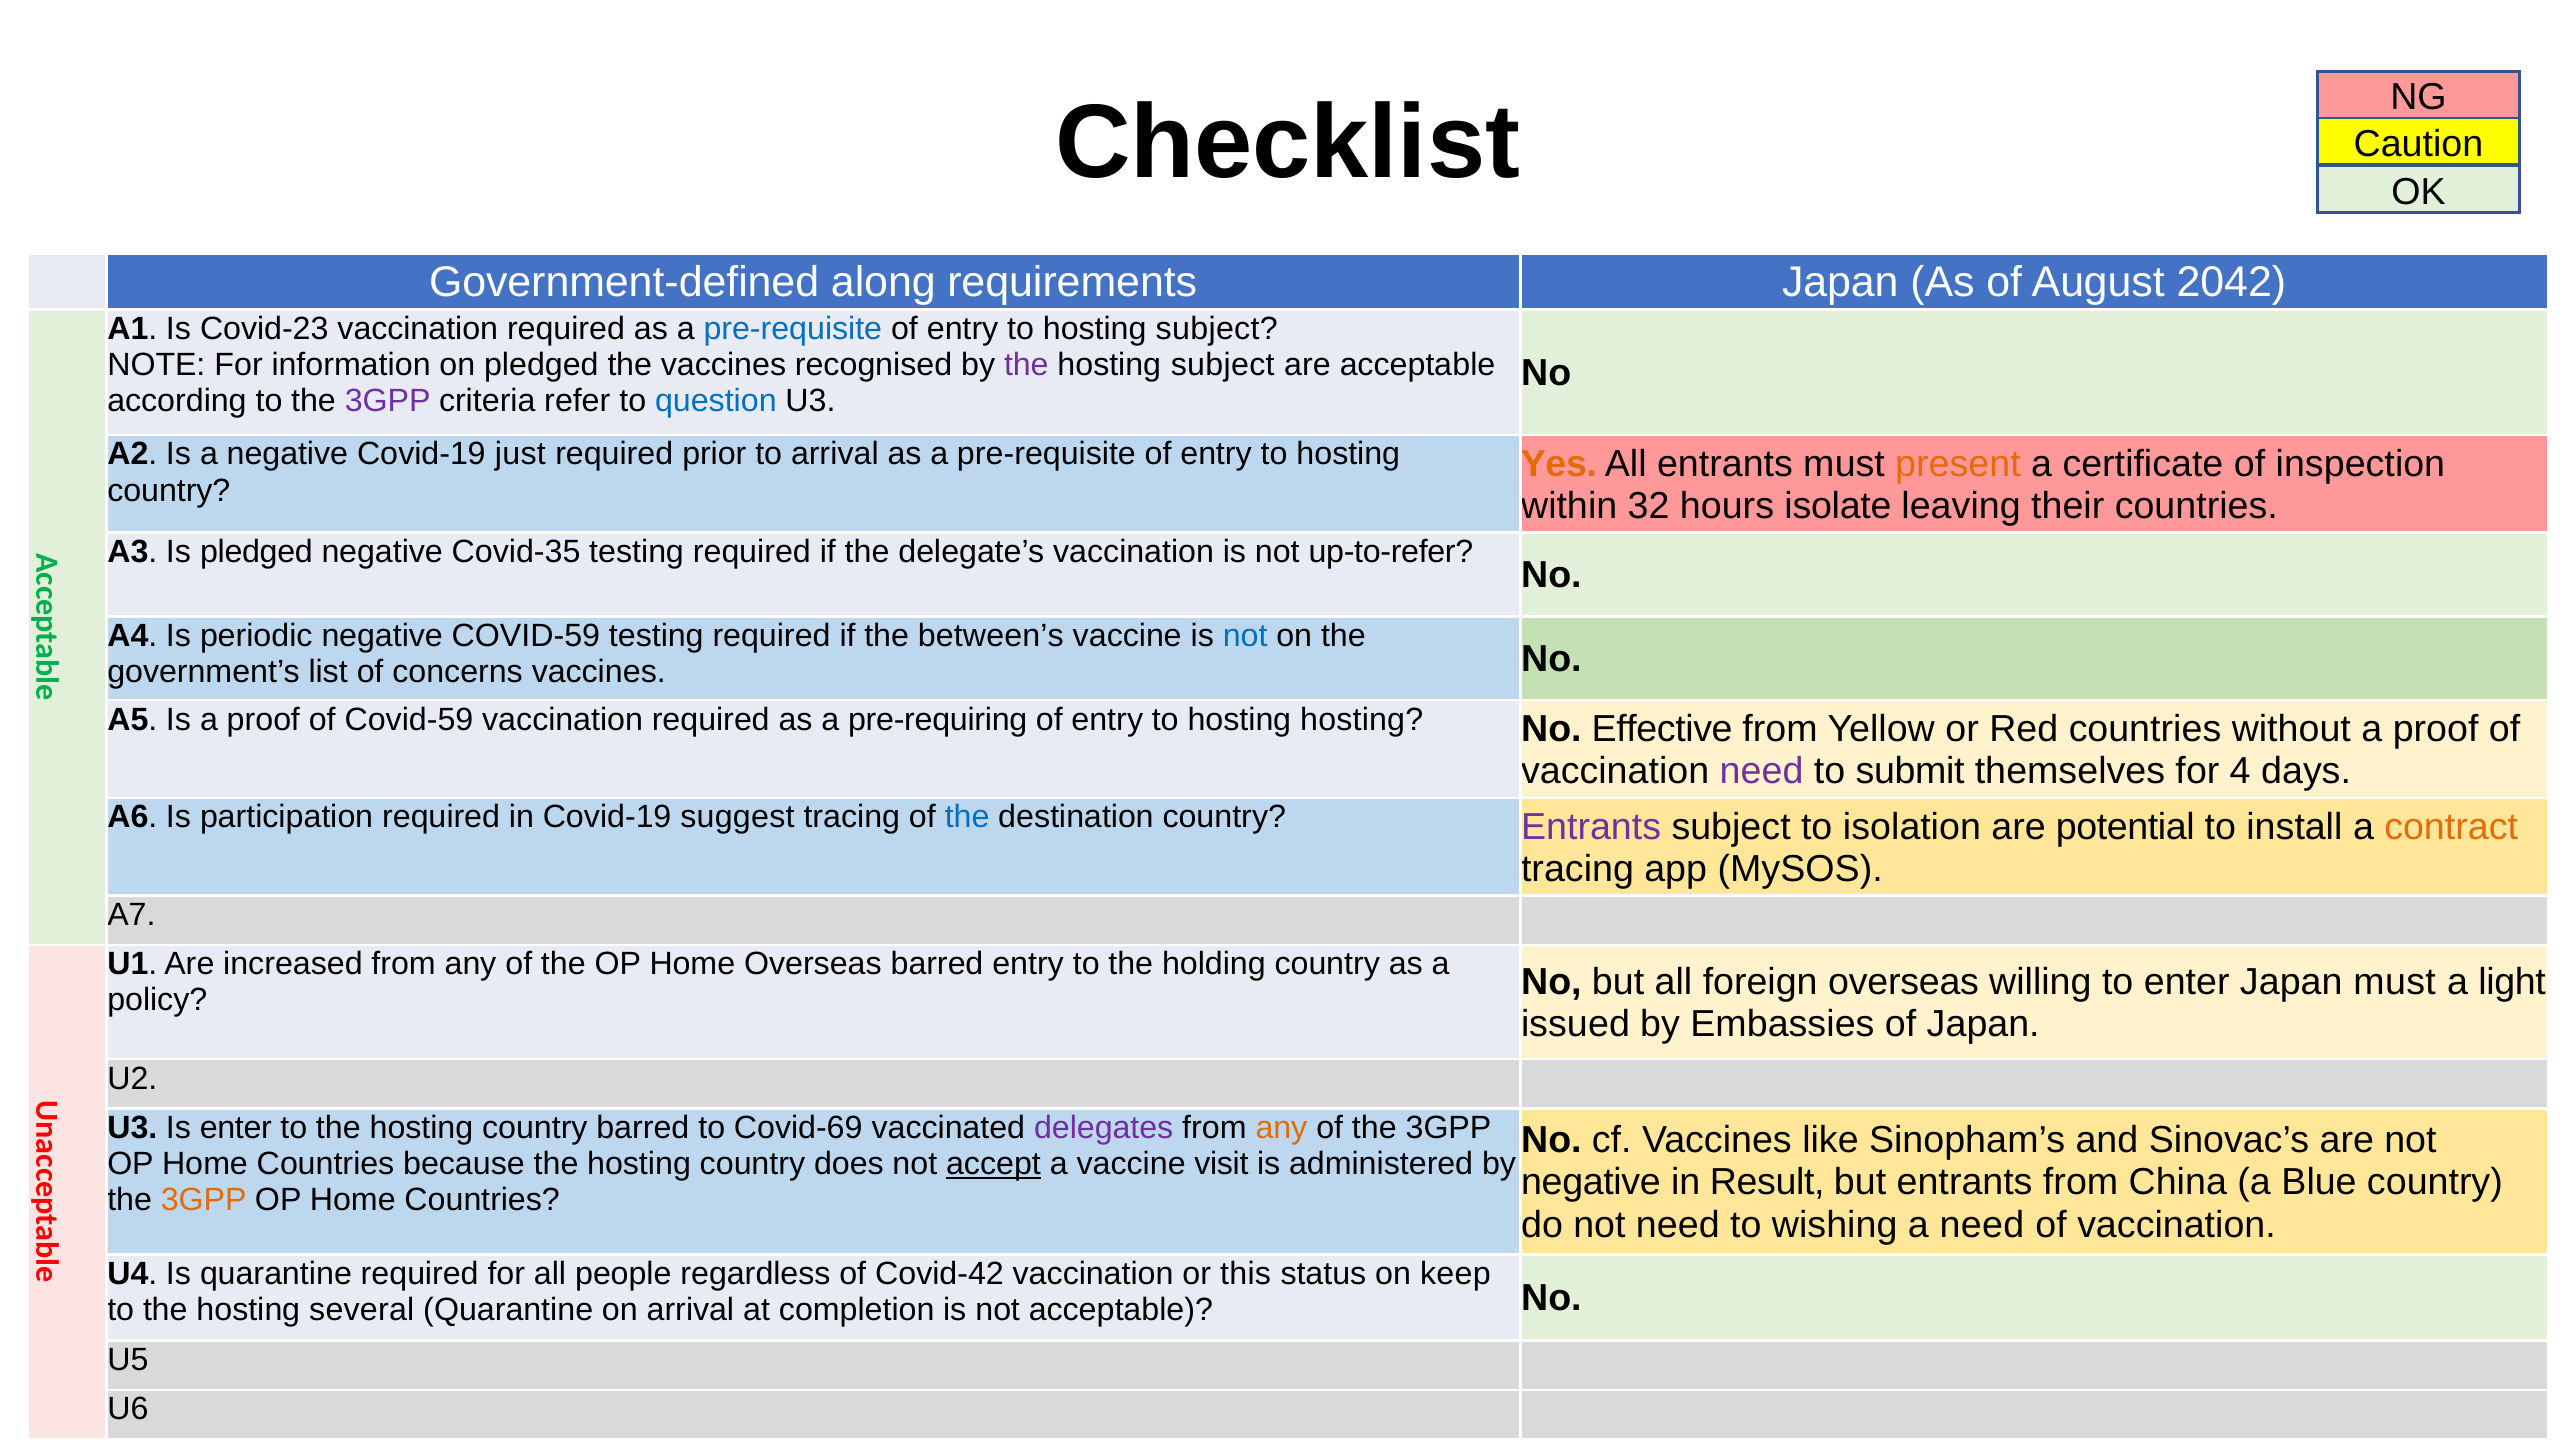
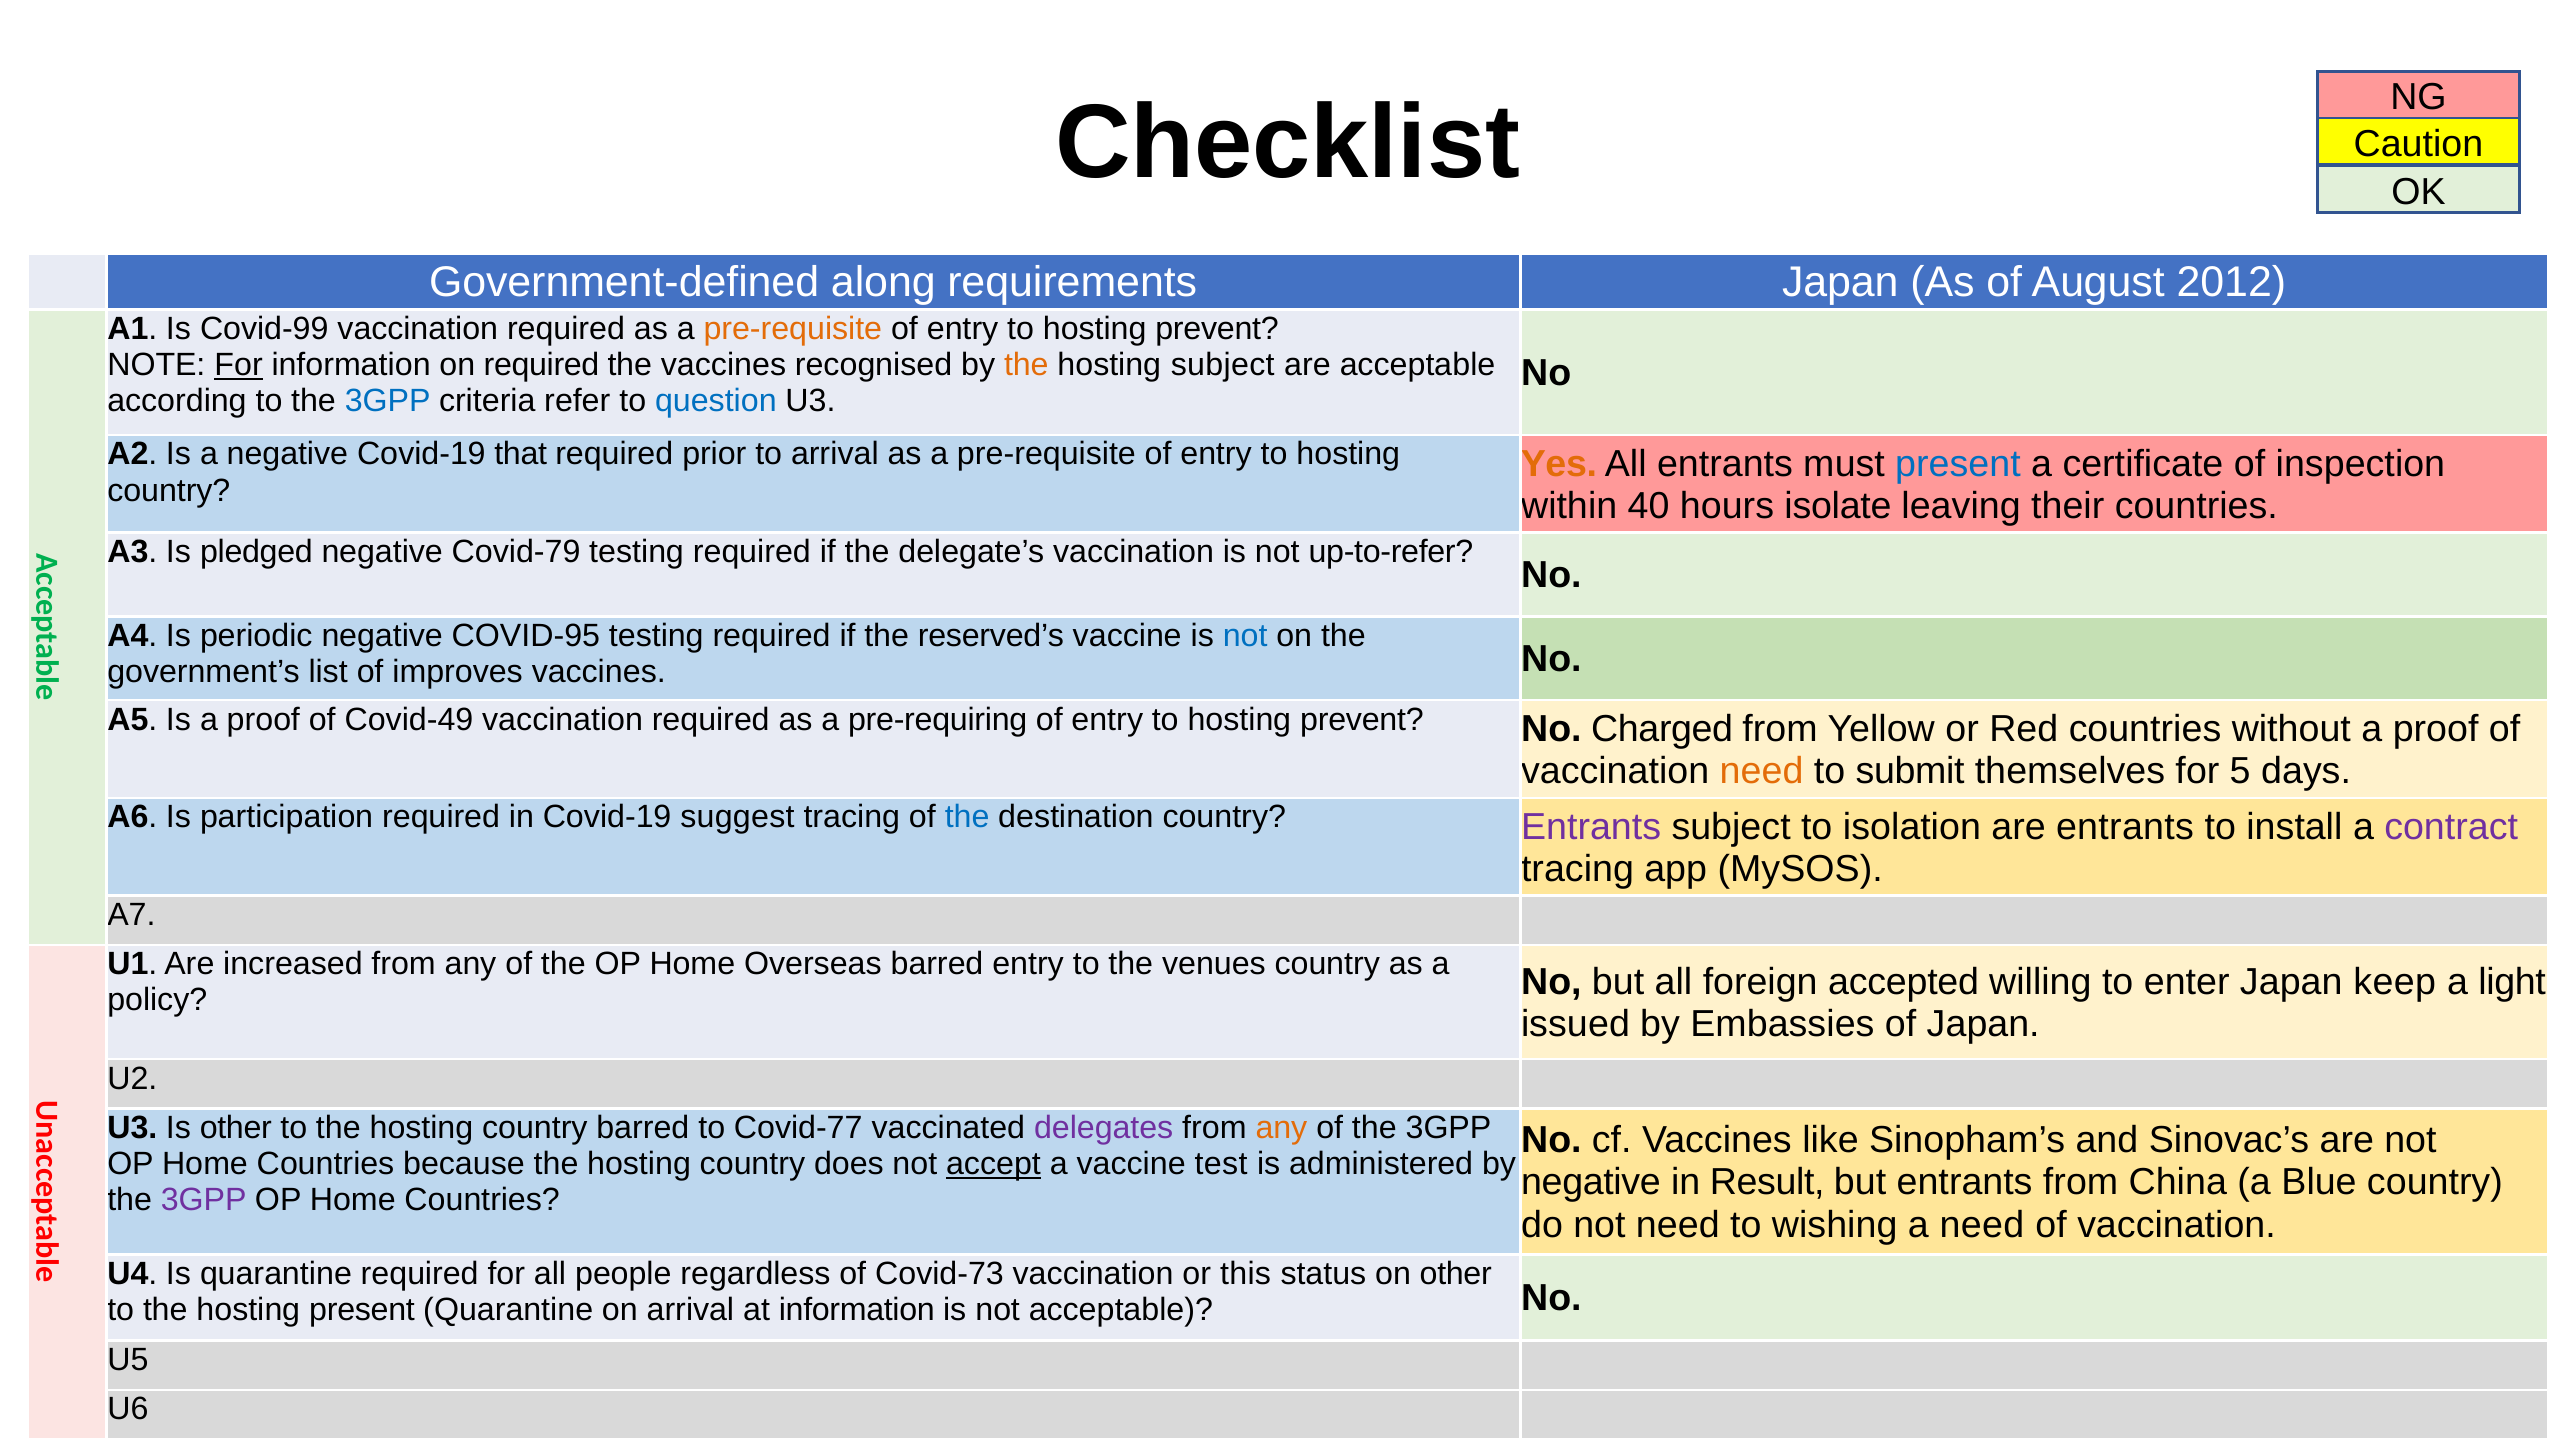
2042: 2042 -> 2012
Covid-23: Covid-23 -> Covid-99
pre-requisite at (793, 329) colour: blue -> orange
subject at (1217, 329): subject -> prevent
For at (239, 365) underline: none -> present
on pledged: pledged -> required
the at (1026, 365) colour: purple -> orange
3GPP at (388, 401) colour: purple -> blue
just: just -> that
present at (1958, 464) colour: orange -> blue
32: 32 -> 40
Covid-35: Covid-35 -> Covid-79
negative COVID-59: COVID-59 -> COVID-95
between’s: between’s -> reserved’s
concerns: concerns -> improves
of Covid-59: Covid-59 -> Covid-49
hosting at (1362, 720): hosting -> prevent
Effective: Effective -> Charged
need at (1761, 771) colour: purple -> orange
4: 4 -> 5
are potential: potential -> entrants
contract colour: orange -> purple
holding: holding -> venues
foreign overseas: overseas -> accepted
Japan must: must -> keep
Is enter: enter -> other
Covid-69: Covid-69 -> Covid-77
visit: visit -> test
3GPP at (204, 1200) colour: orange -> purple
Covid-42: Covid-42 -> Covid-73
on keep: keep -> other
hosting several: several -> present
at completion: completion -> information
